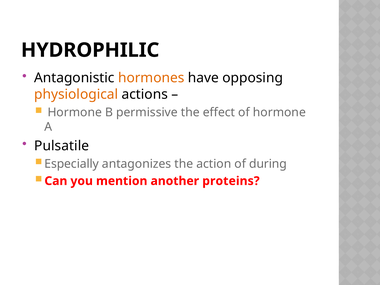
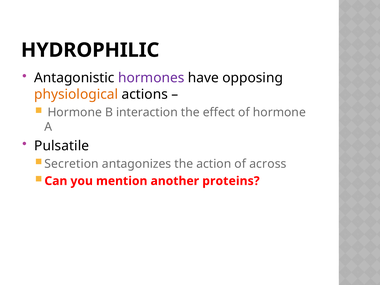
hormones colour: orange -> purple
permissive: permissive -> interaction
Especially: Especially -> Secretion
during: during -> across
